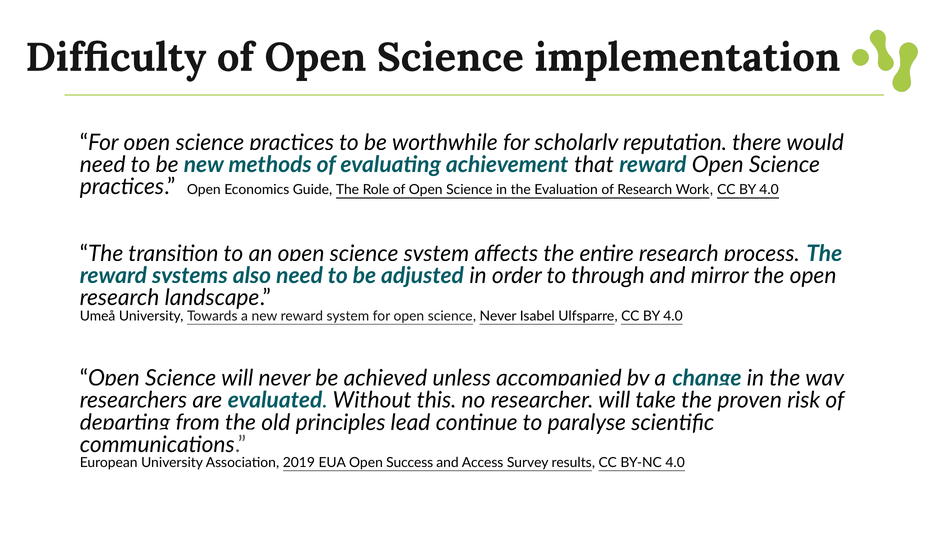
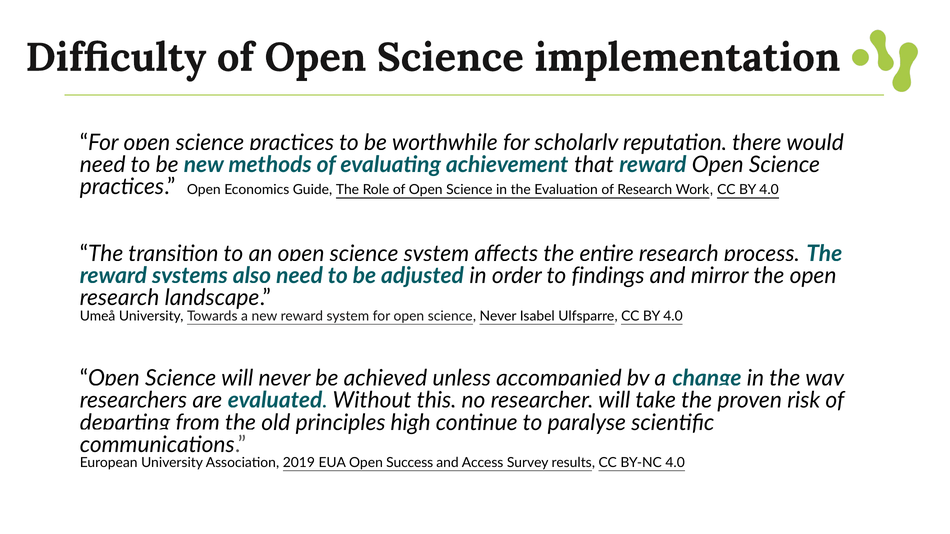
through: through -> findings
lead: lead -> high
